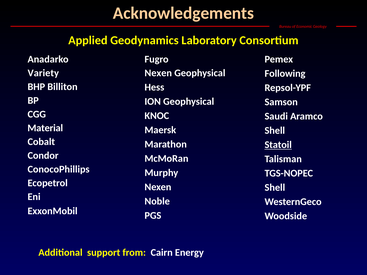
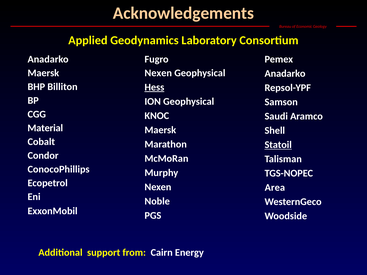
Variety at (43, 73): Variety -> Maersk
Following at (285, 74): Following -> Anadarko
Hess underline: none -> present
Shell at (275, 188): Shell -> Area
